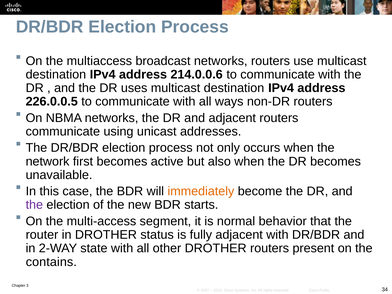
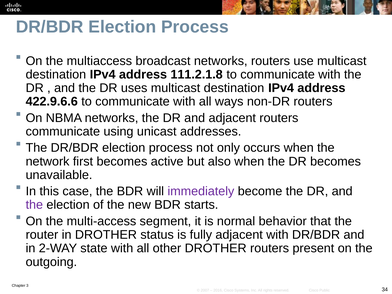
214.0.0.6: 214.0.0.6 -> 111.2.1.8
226.0.0.5: 226.0.0.5 -> 422.9.6.6
immediately colour: orange -> purple
contains: contains -> outgoing
